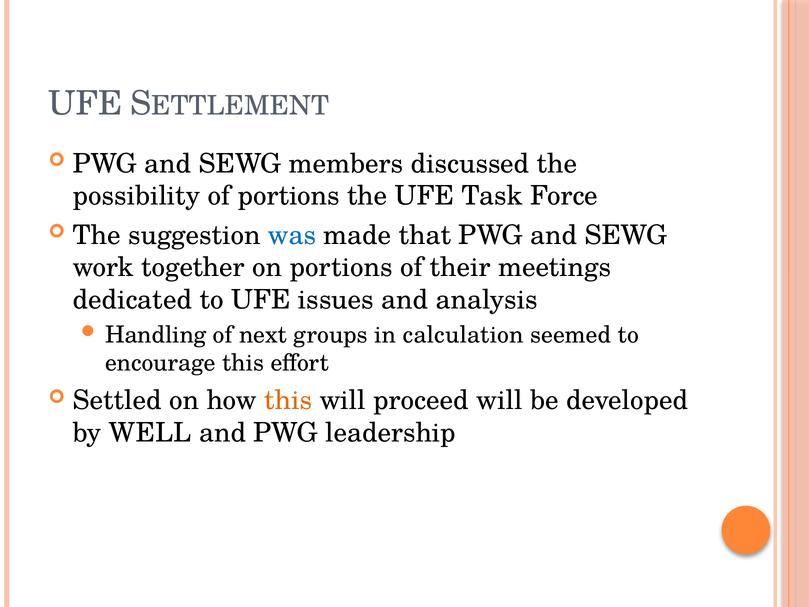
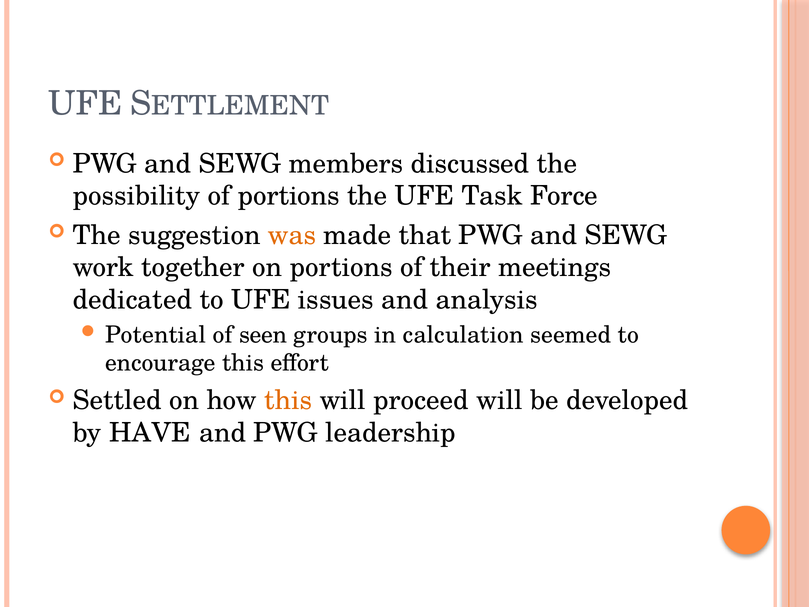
was colour: blue -> orange
Handling: Handling -> Potential
next: next -> seen
WELL: WELL -> HAVE
